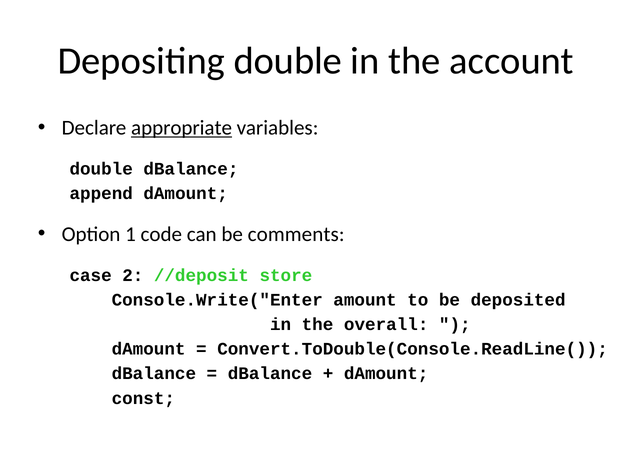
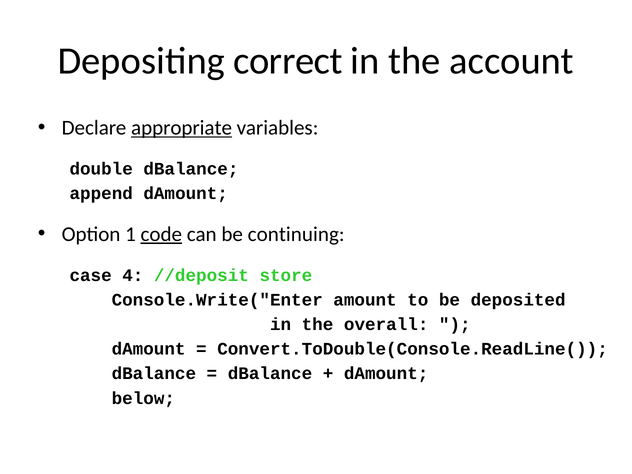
Depositing double: double -> correct
code underline: none -> present
comments: comments -> continuing
2: 2 -> 4
const: const -> below
